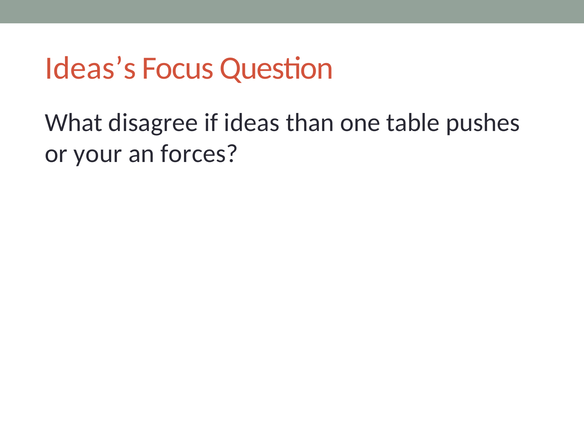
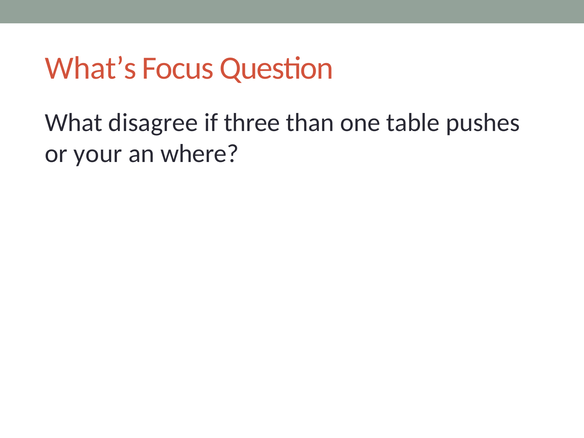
Ideas’s: Ideas’s -> What’s
ideas: ideas -> three
forces: forces -> where
